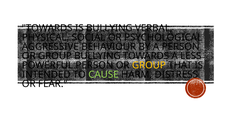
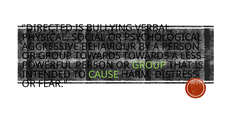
TOWARDS at (47, 28): TOWARDS -> DIRECTED
GROUP BULLYING: BULLYING -> TOWARDS
GROUP at (149, 66) colour: yellow -> light green
